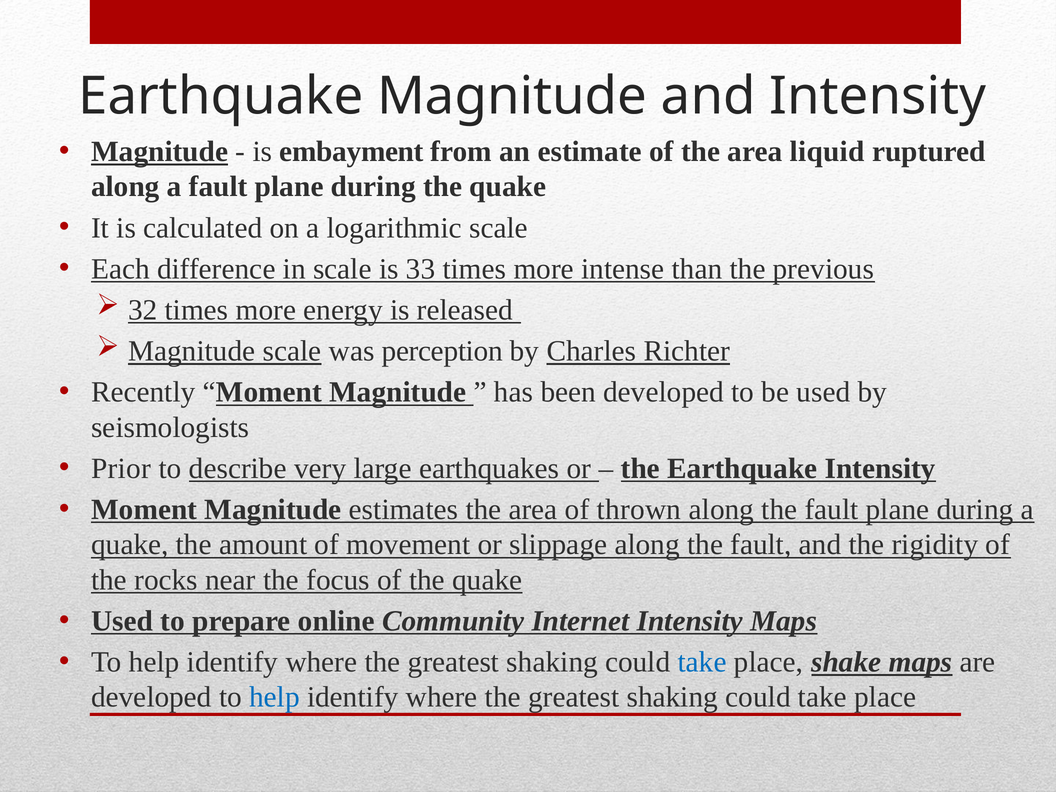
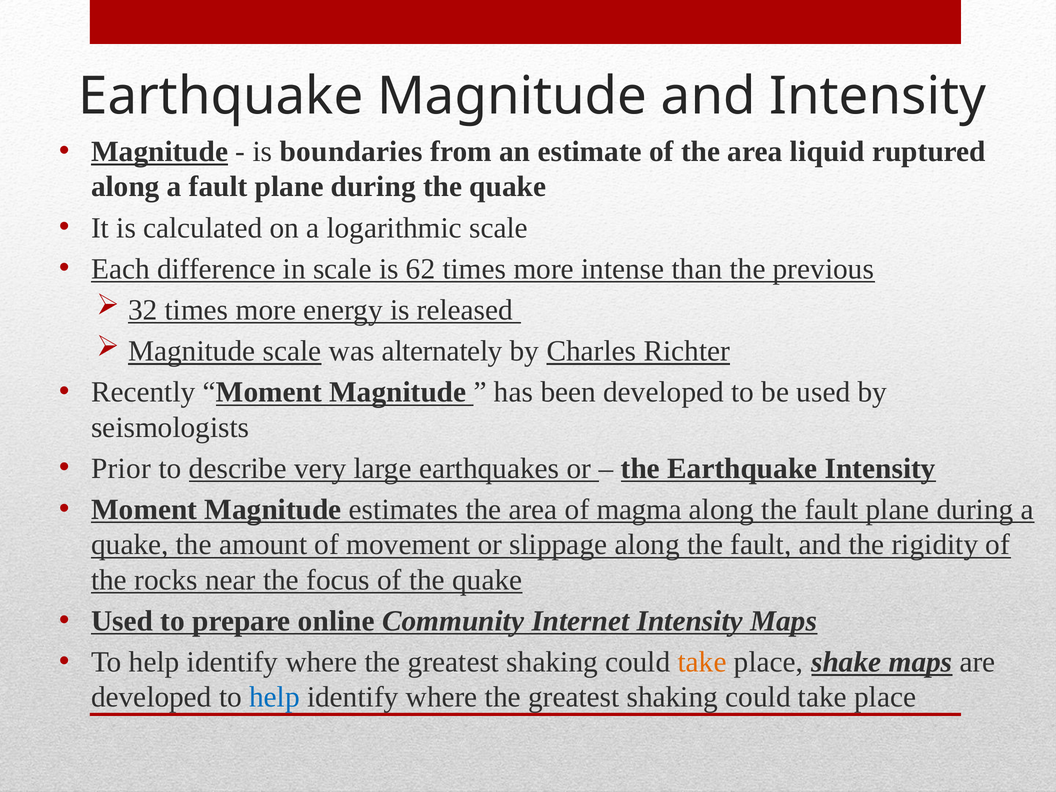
embayment: embayment -> boundaries
33: 33 -> 62
perception: perception -> alternately
thrown: thrown -> magma
take at (702, 662) colour: blue -> orange
